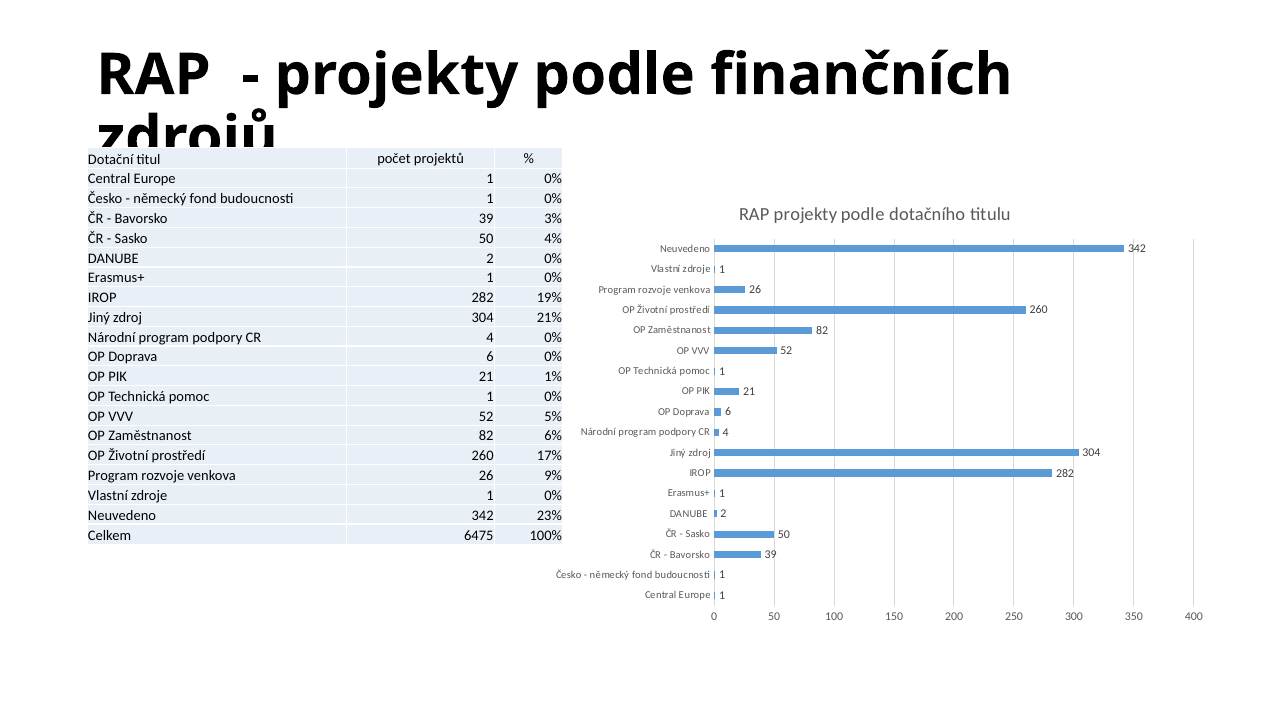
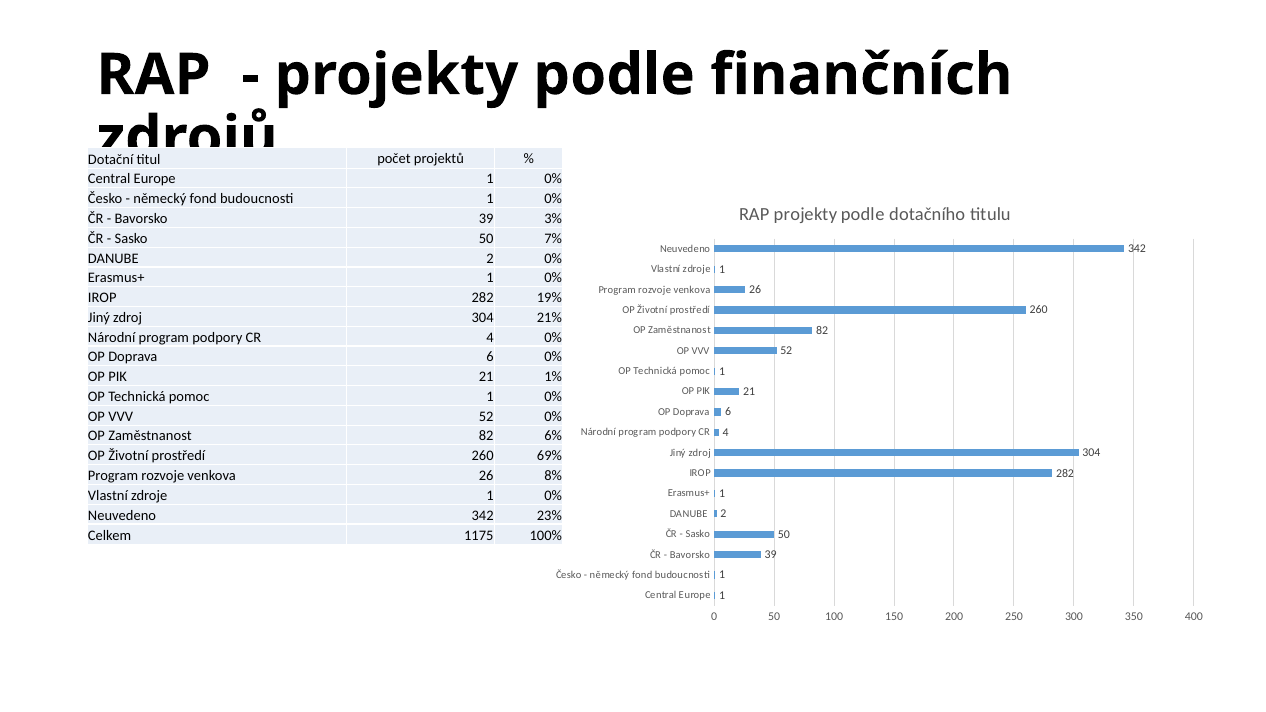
4%: 4% -> 7%
52 5%: 5% -> 0%
17%: 17% -> 69%
9%: 9% -> 8%
6475: 6475 -> 1175
